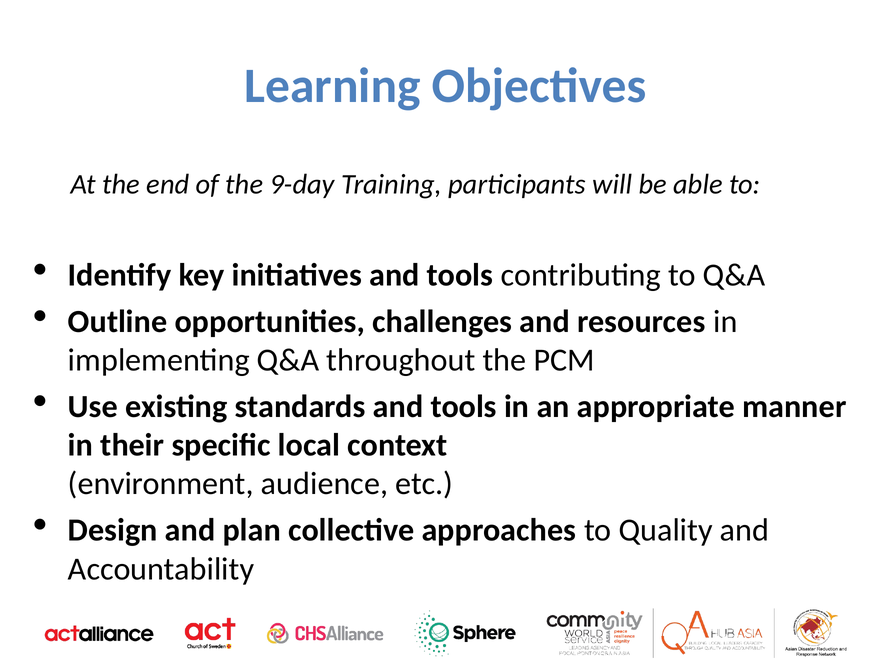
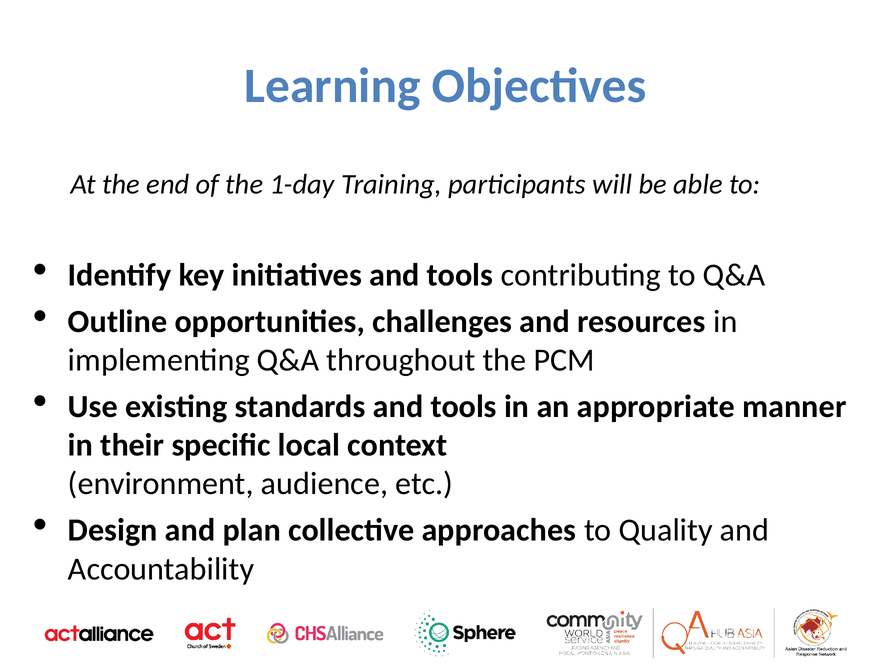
9-day: 9-day -> 1-day
